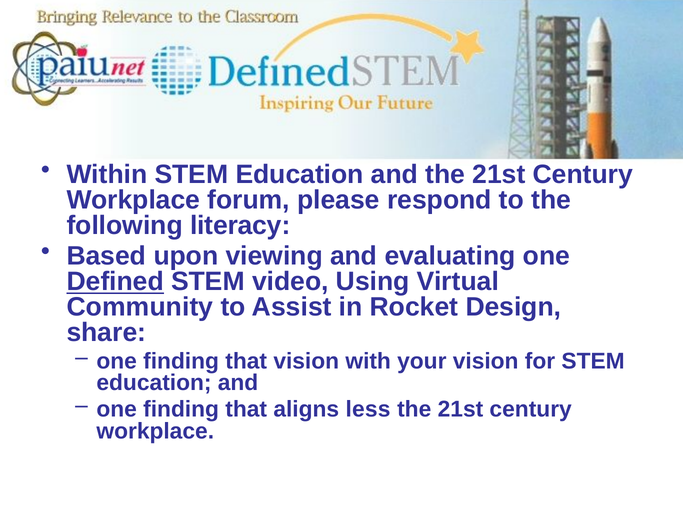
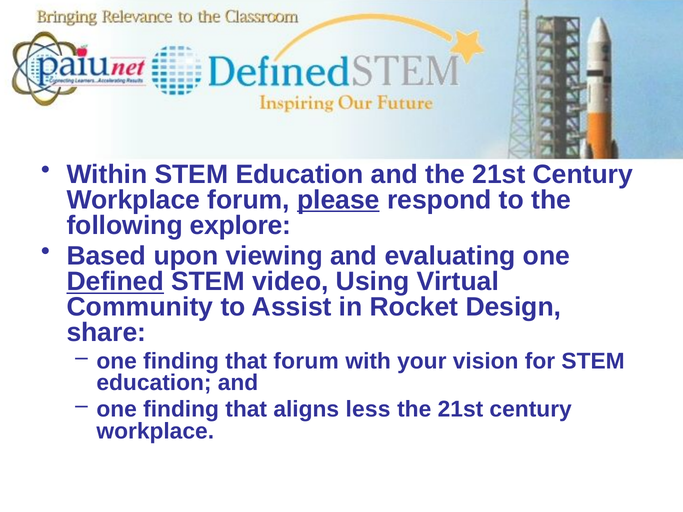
please underline: none -> present
literacy: literacy -> explore
that vision: vision -> forum
